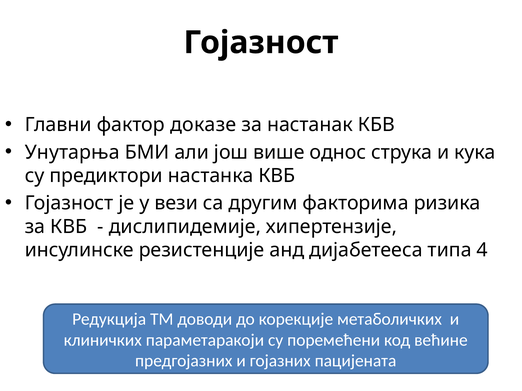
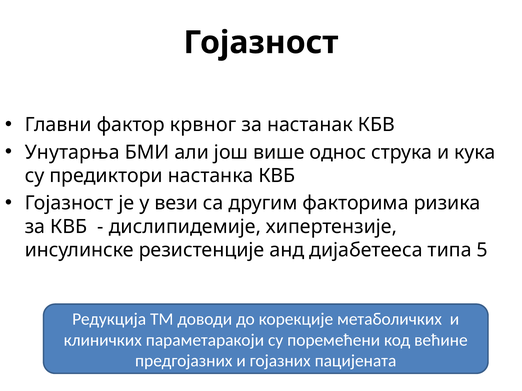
доказе: доказе -> крвног
4: 4 -> 5
